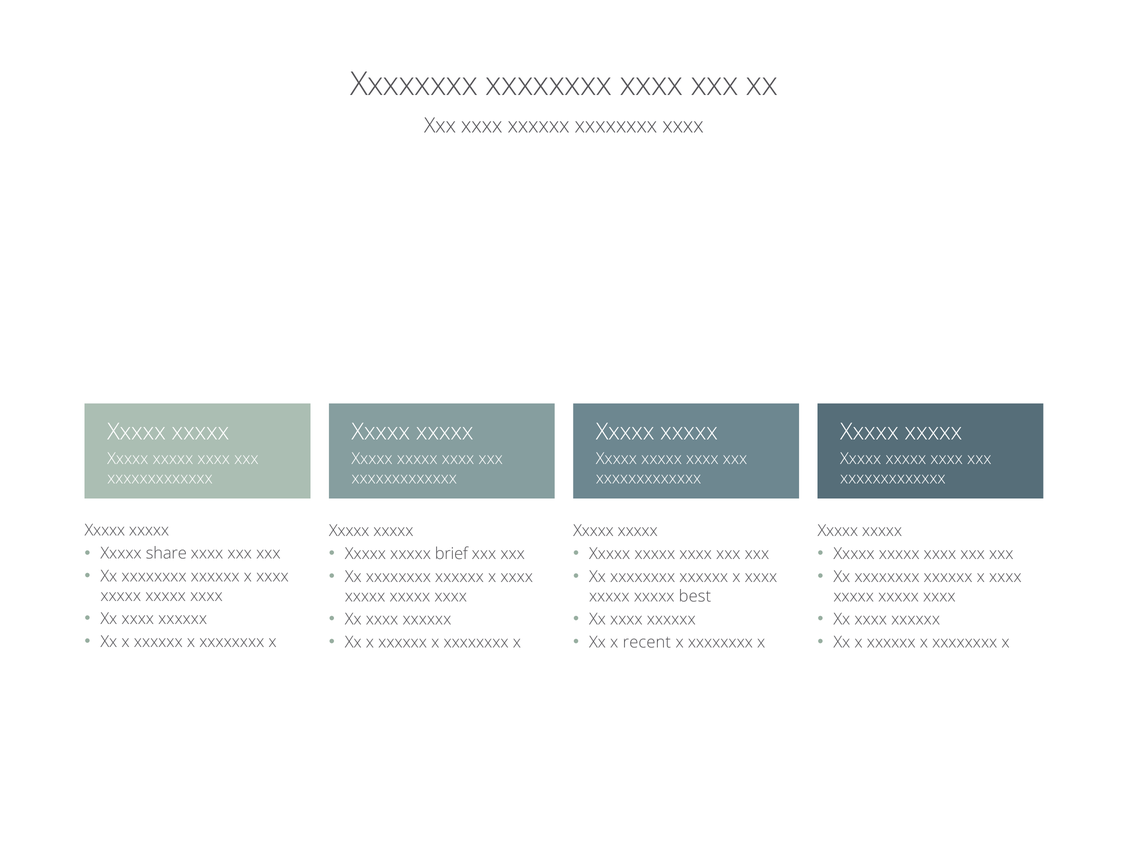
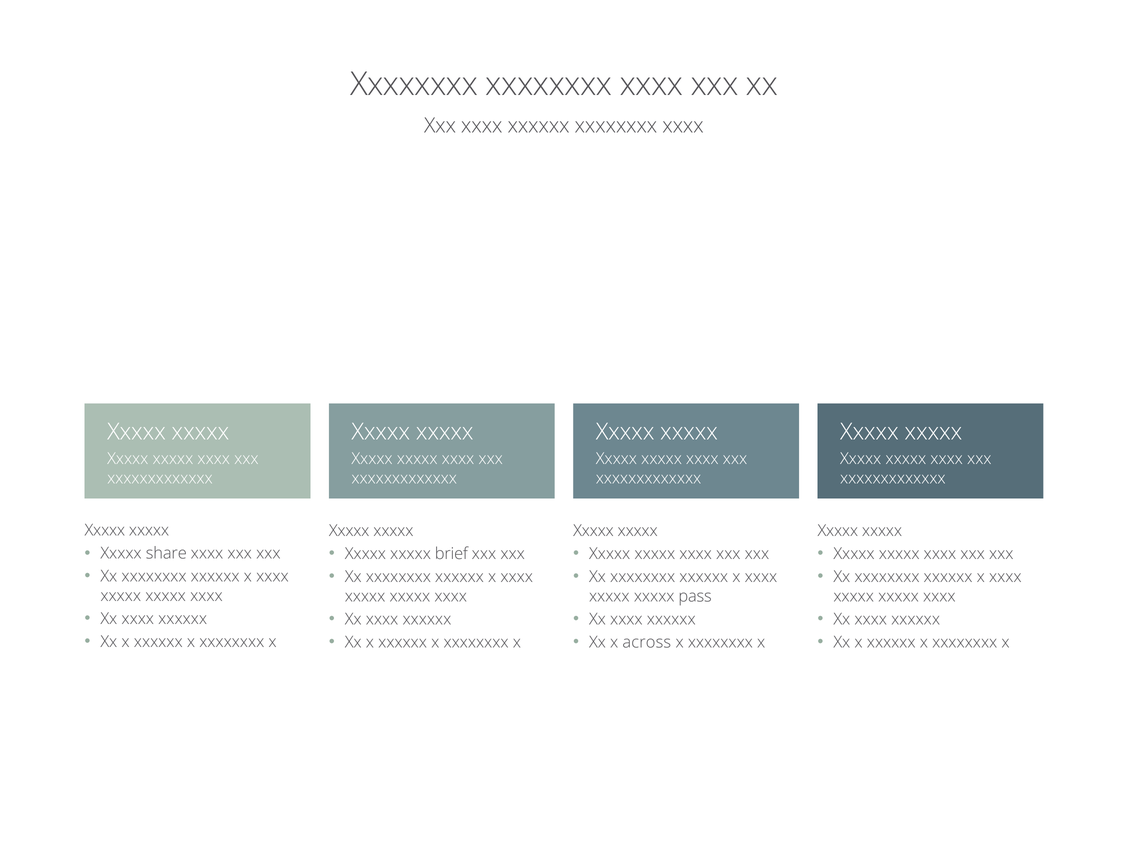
best: best -> pass
recent: recent -> across
